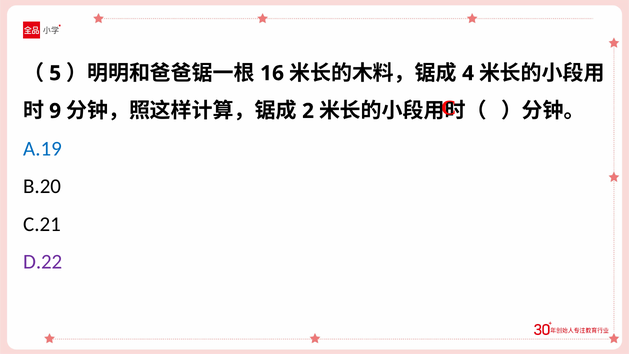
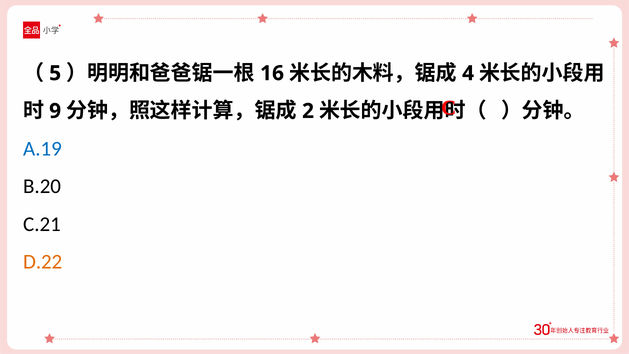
D.22 colour: purple -> orange
